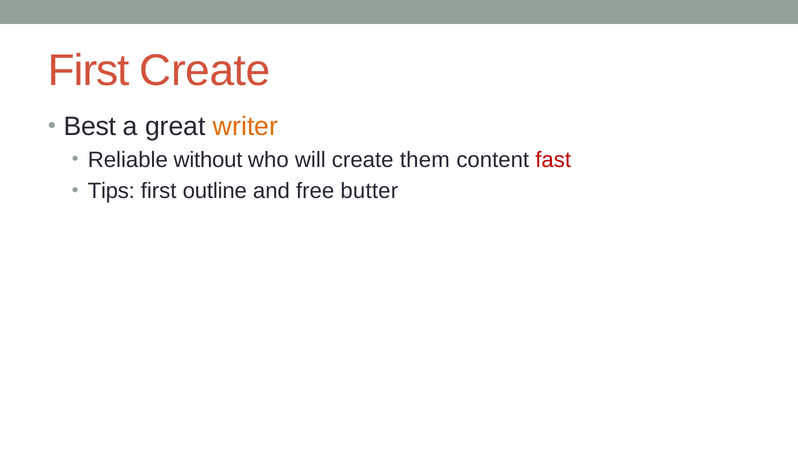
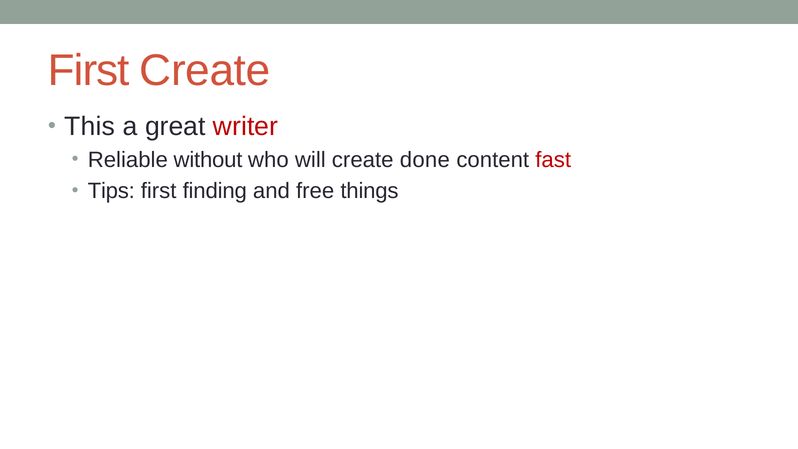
Best: Best -> This
writer colour: orange -> red
them: them -> done
outline: outline -> finding
butter: butter -> things
